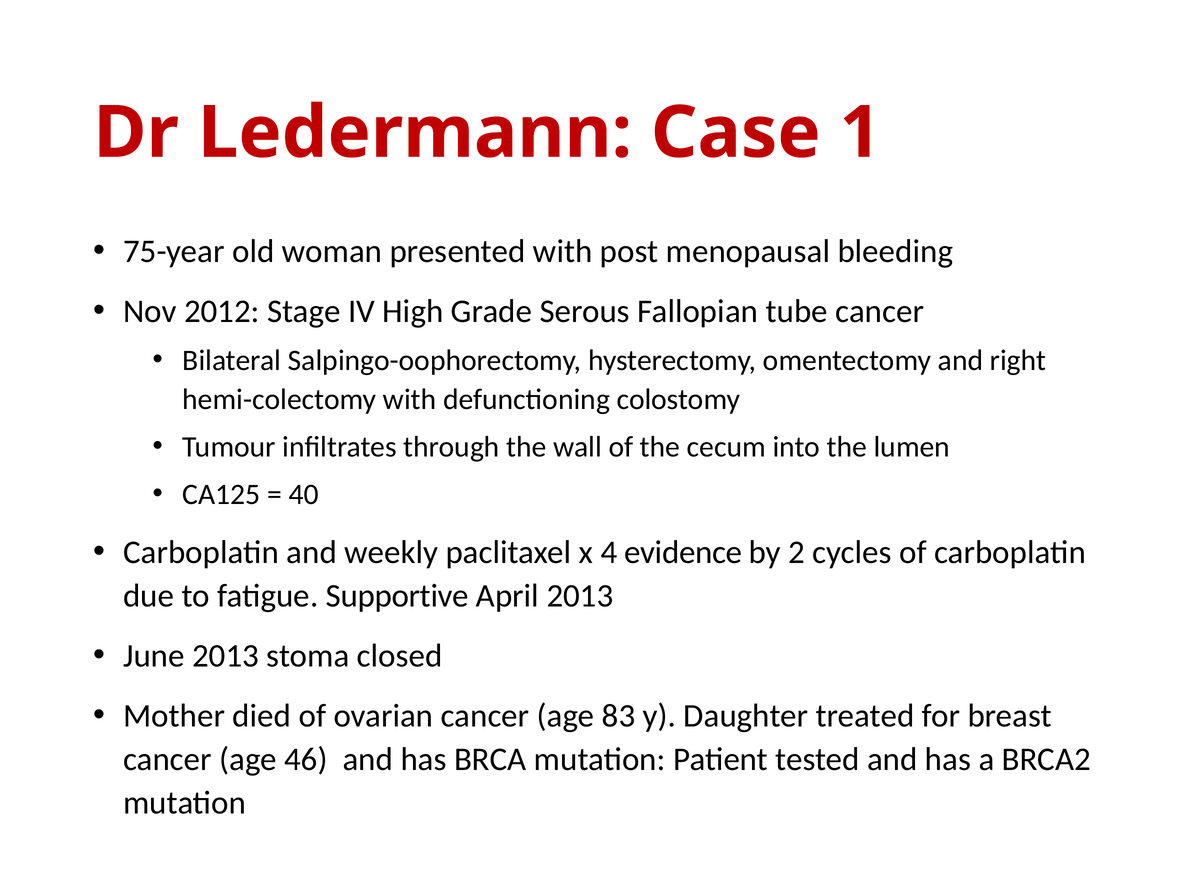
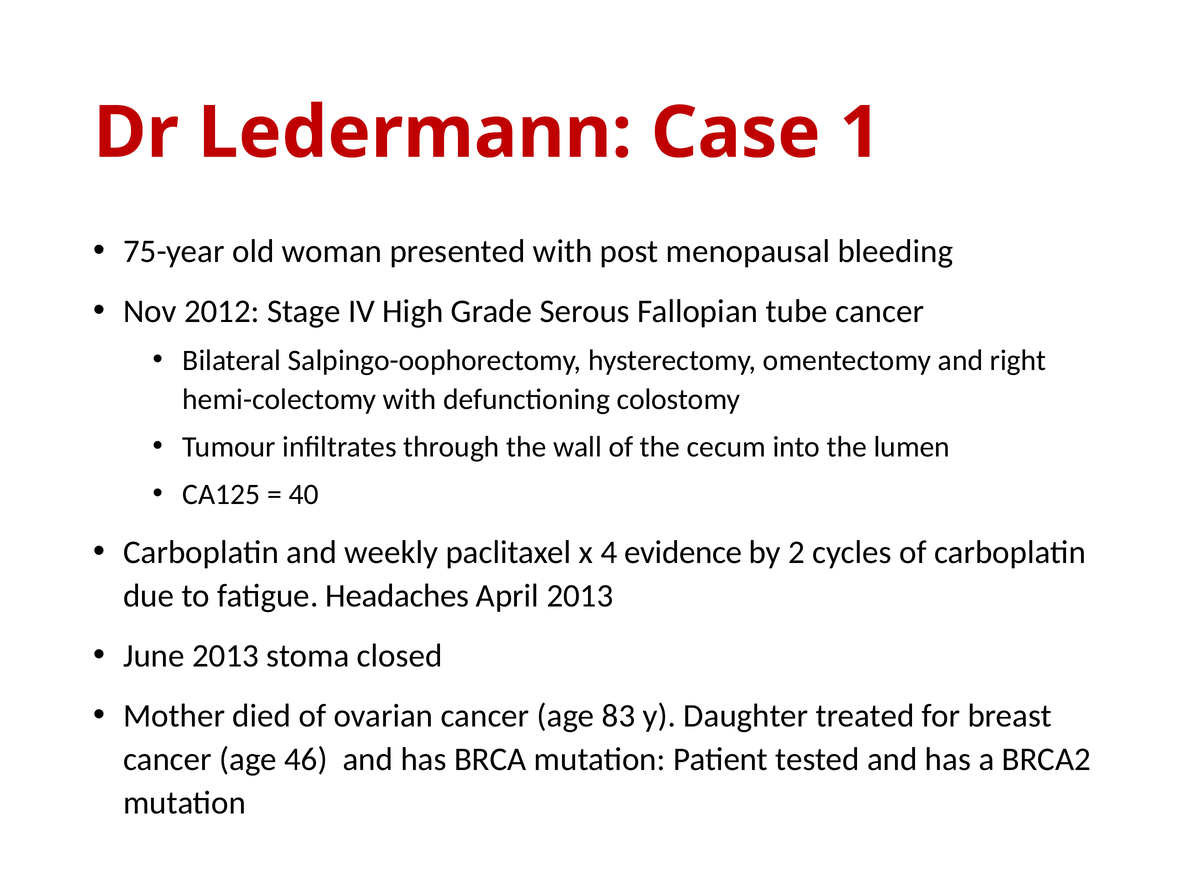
Supportive: Supportive -> Headaches
